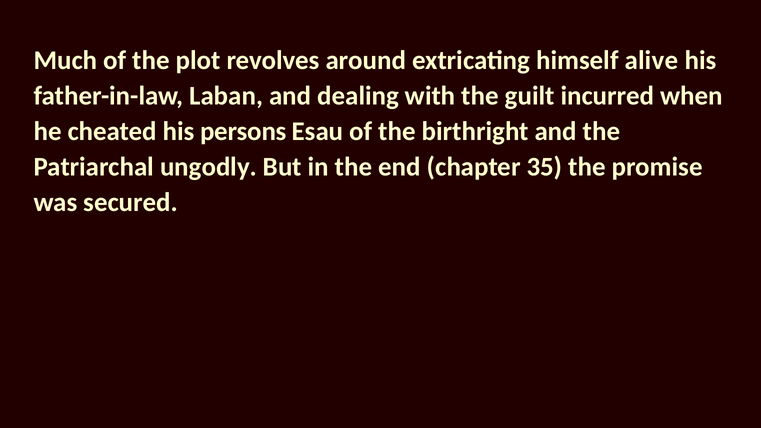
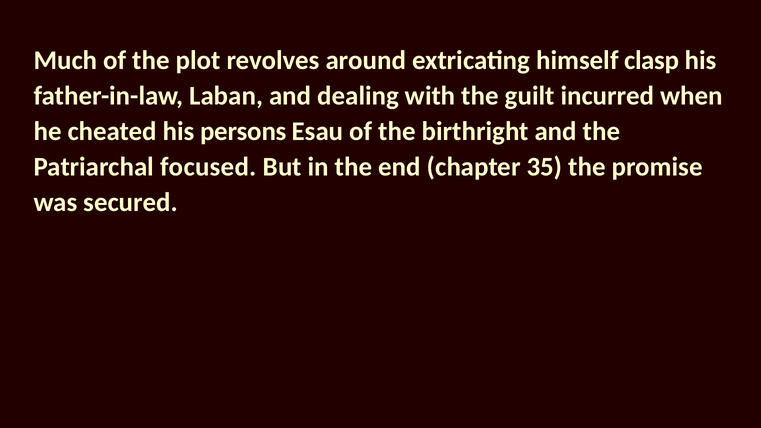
alive: alive -> clasp
ungodly: ungodly -> focused
